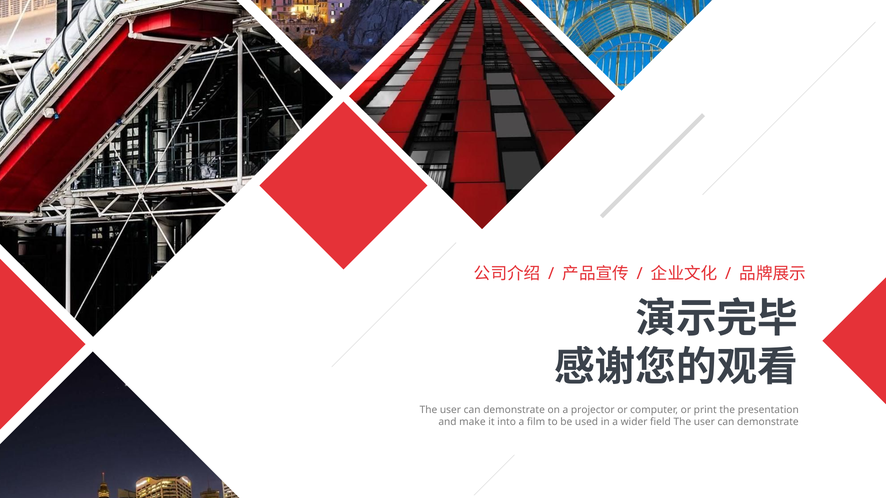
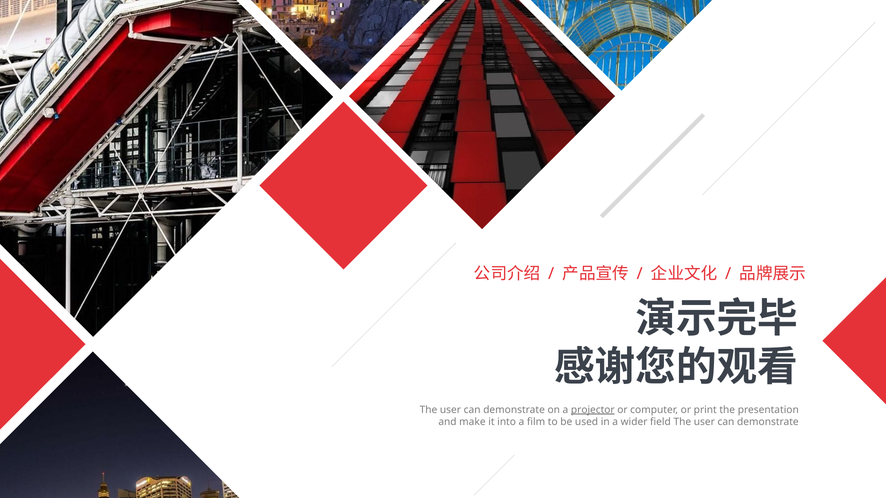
projector underline: none -> present
